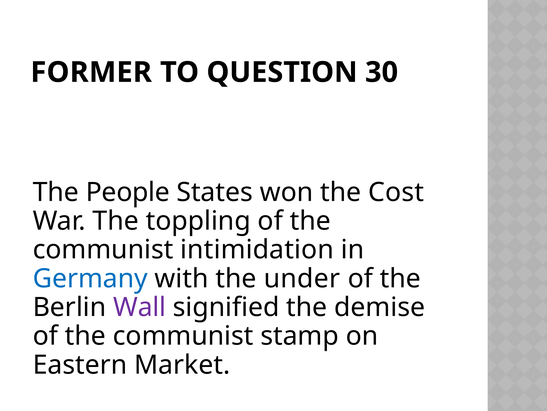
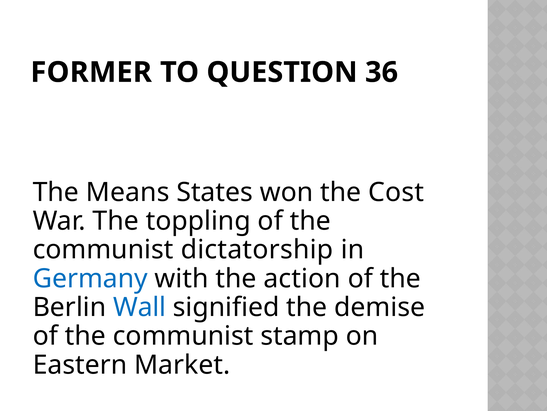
30: 30 -> 36
People: People -> Means
intimidation: intimidation -> dictatorship
under: under -> action
Wall colour: purple -> blue
